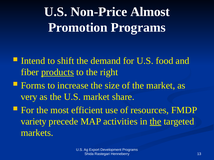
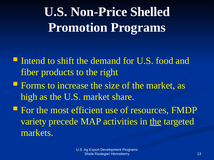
Almost: Almost -> Shelled
products underline: present -> none
very: very -> high
